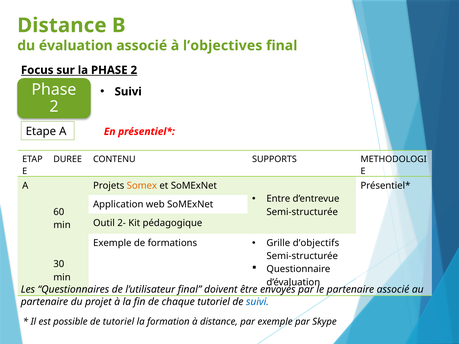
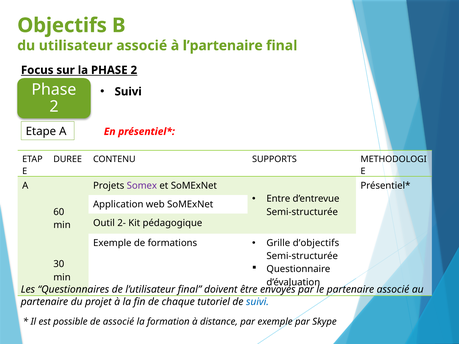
Distance at (62, 25): Distance -> Objectifs
évaluation: évaluation -> utilisateur
l’objectives: l’objectives -> l’partenaire
Somex colour: orange -> purple
de tutoriel: tutoriel -> associé
